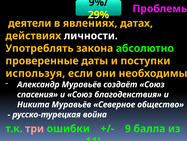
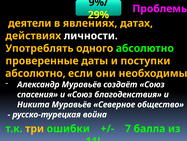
закона: закона -> одного
используя at (35, 73): используя -> абсолютно
три colour: pink -> yellow
9: 9 -> 7
